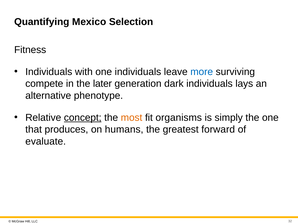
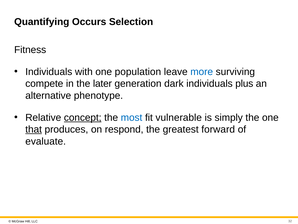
Mexico: Mexico -> Occurs
one individuals: individuals -> population
lays: lays -> plus
most colour: orange -> blue
organisms: organisms -> vulnerable
that underline: none -> present
humans: humans -> respond
